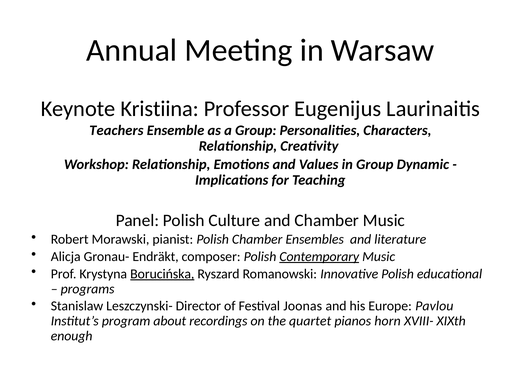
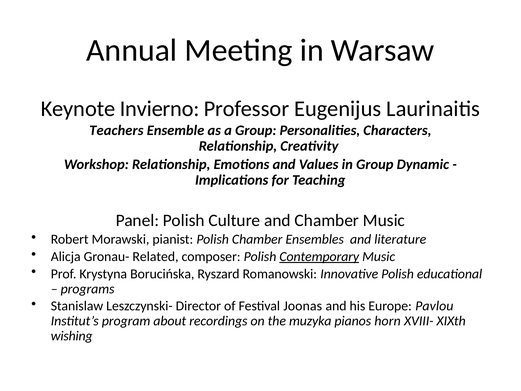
Kristiina: Kristiina -> Invierno
Endräkt: Endräkt -> Related
Borucińska underline: present -> none
quartet: quartet -> muzyka
enough: enough -> wishing
